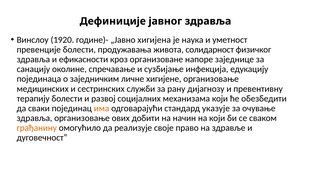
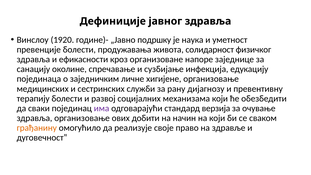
хигијена: хигијена -> подршку
има colour: orange -> purple
указује: указује -> верзија
